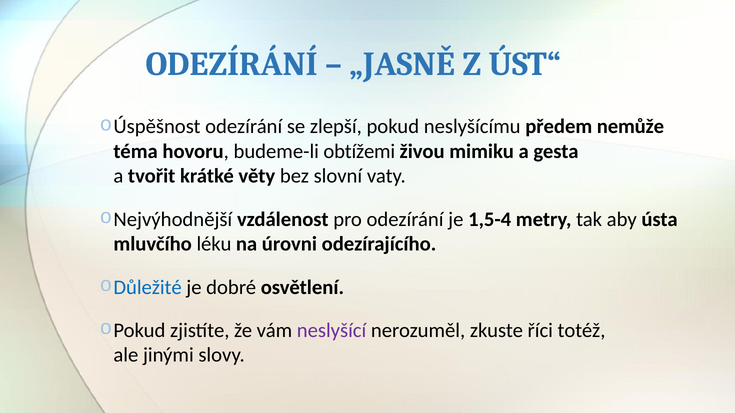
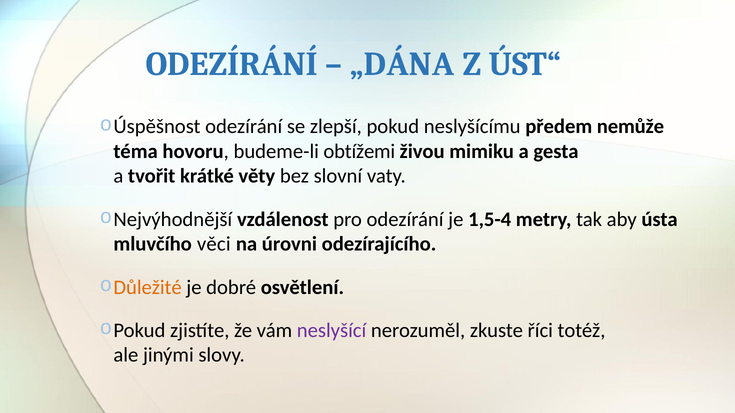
„JASNĚ: „JASNĚ -> „DÁNA
léku: léku -> věci
Důležité colour: blue -> orange
